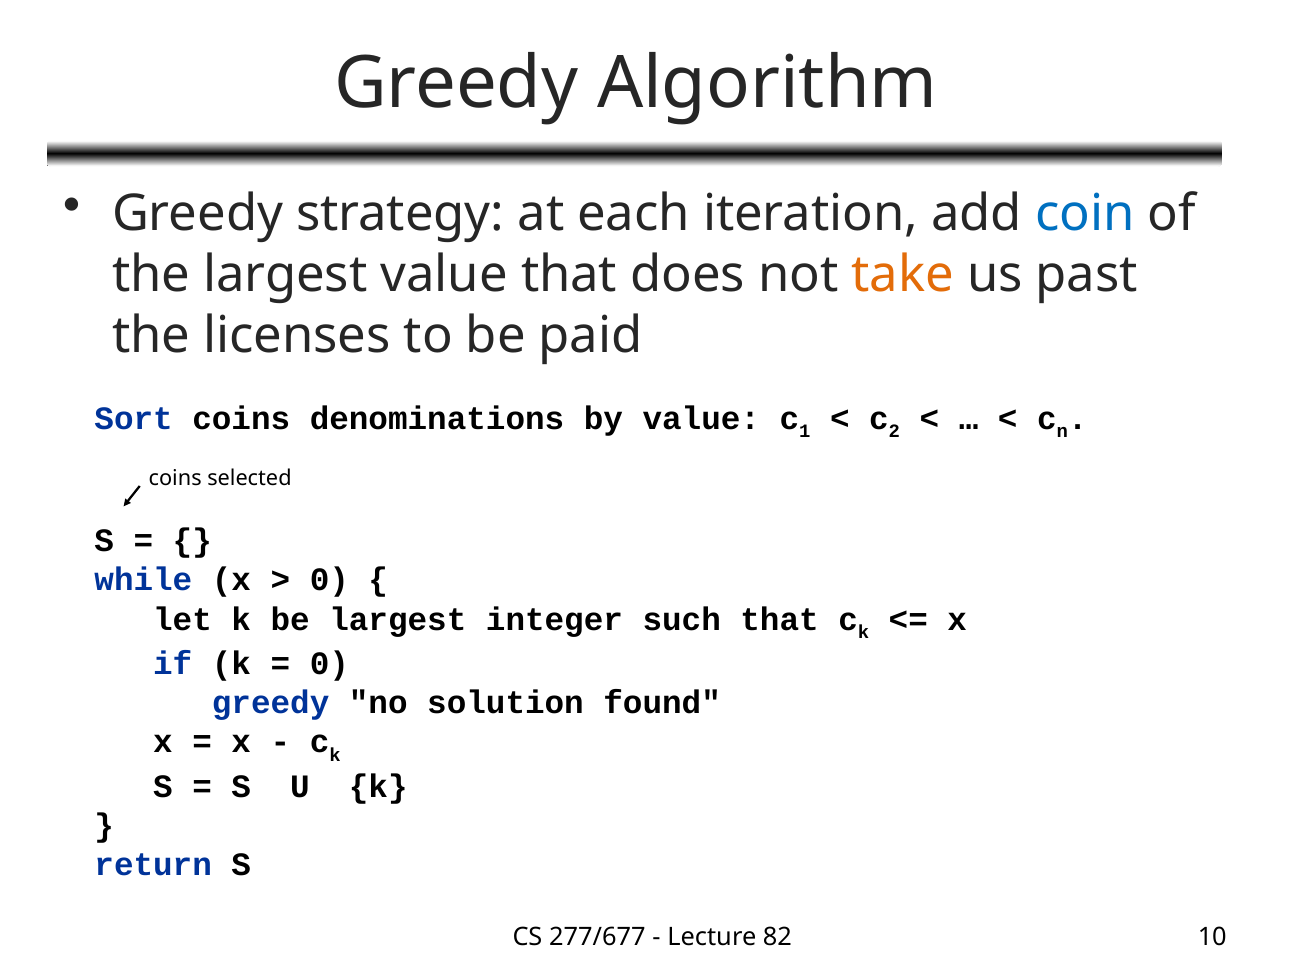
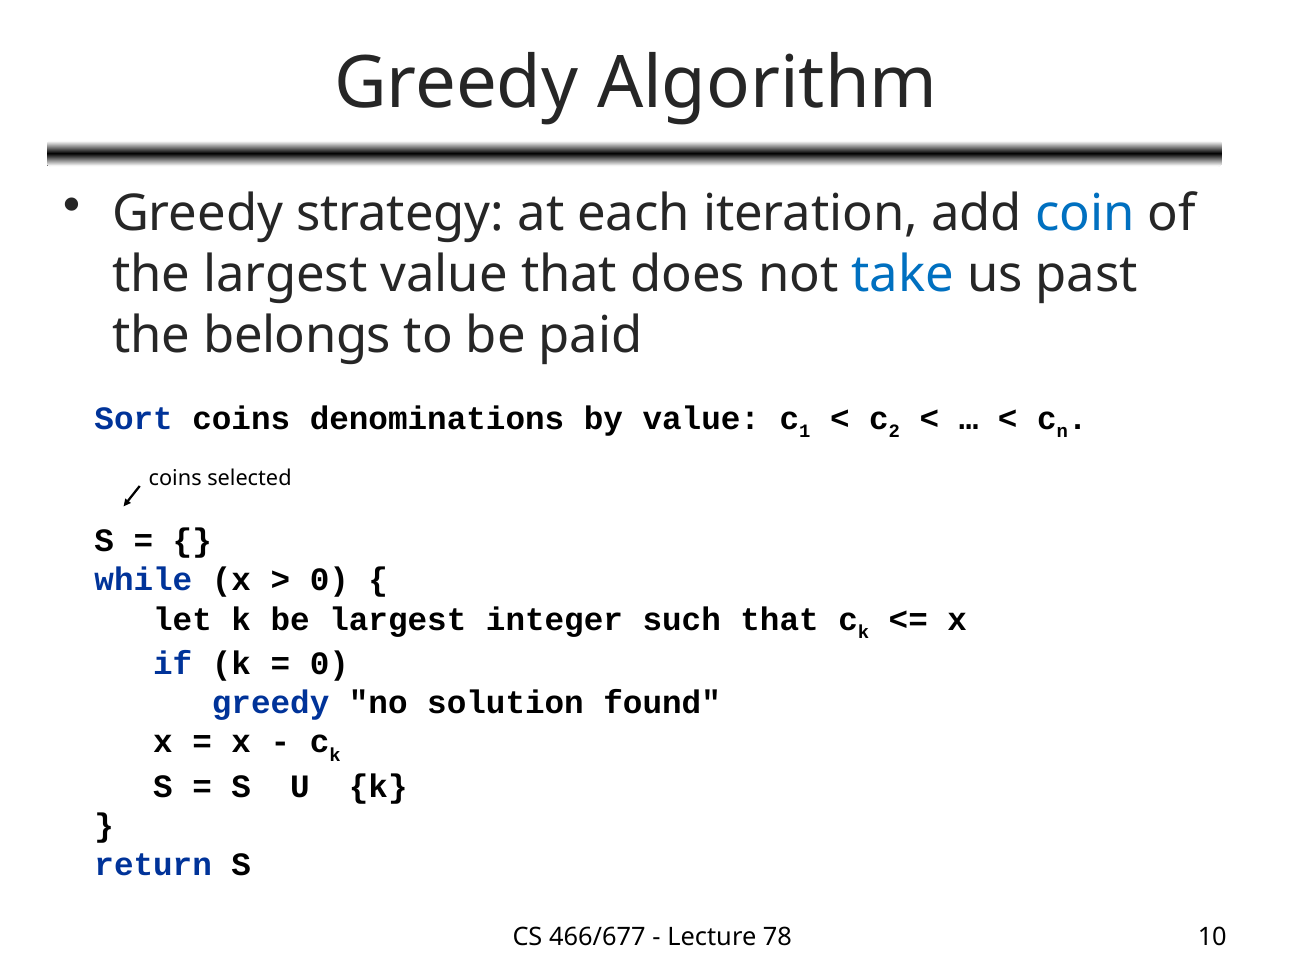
take colour: orange -> blue
licenses: licenses -> belongs
277/677: 277/677 -> 466/677
82: 82 -> 78
